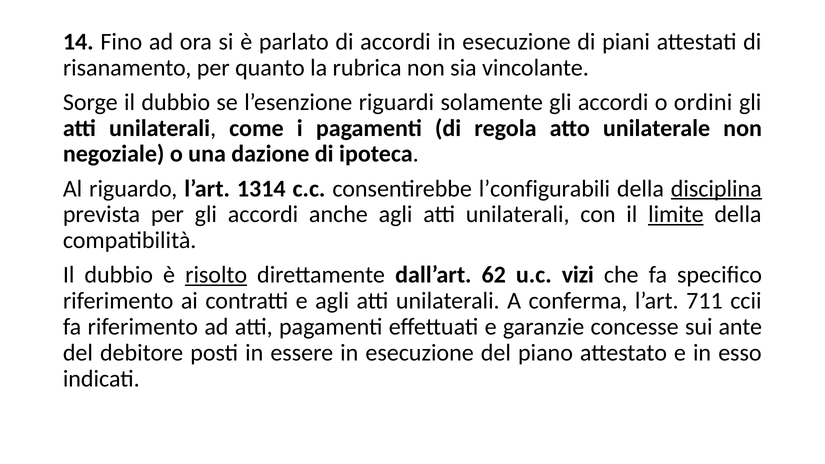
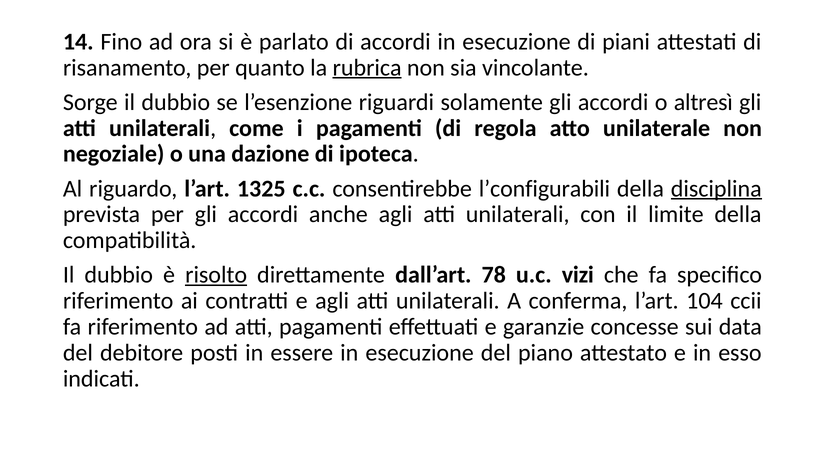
rubrica underline: none -> present
ordini: ordini -> altresì
1314: 1314 -> 1325
limite underline: present -> none
62: 62 -> 78
711: 711 -> 104
ante: ante -> data
